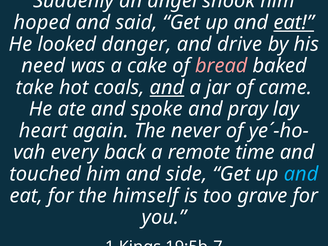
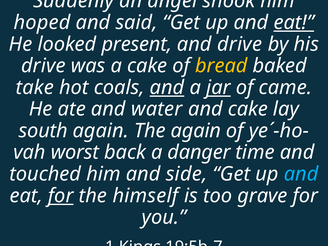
danger: danger -> present
need at (43, 66): need -> drive
bread colour: pink -> yellow
jar underline: none -> present
spoke: spoke -> water
and pray: pray -> cake
heart: heart -> south
The never: never -> again
every: every -> worst
remote: remote -> danger
for at (61, 196) underline: none -> present
